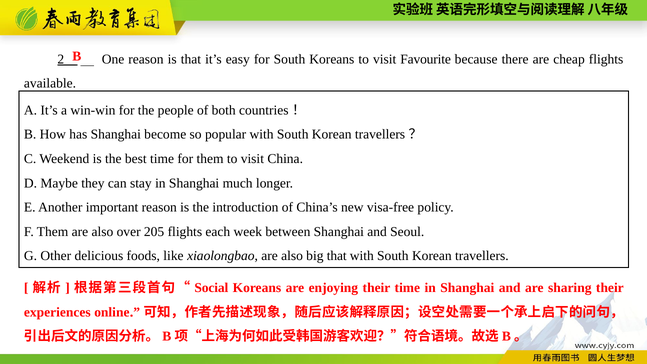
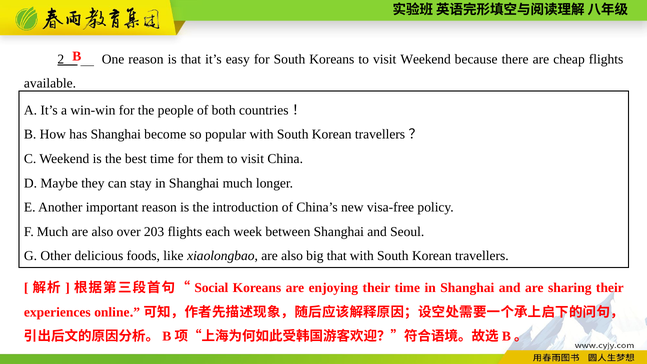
visit Favourite: Favourite -> Weekend
F Them: Them -> Much
205: 205 -> 203
